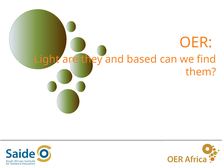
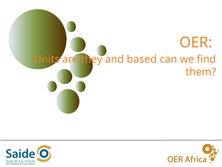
Light: Light -> Units
